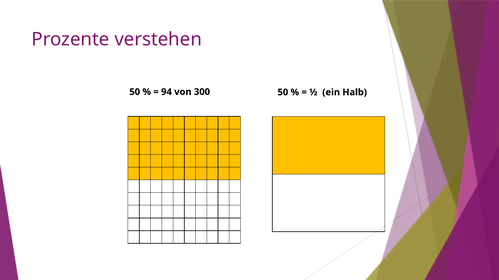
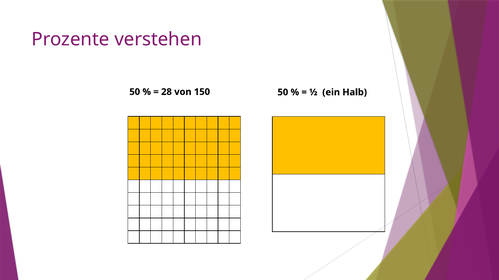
94: 94 -> 28
300: 300 -> 150
